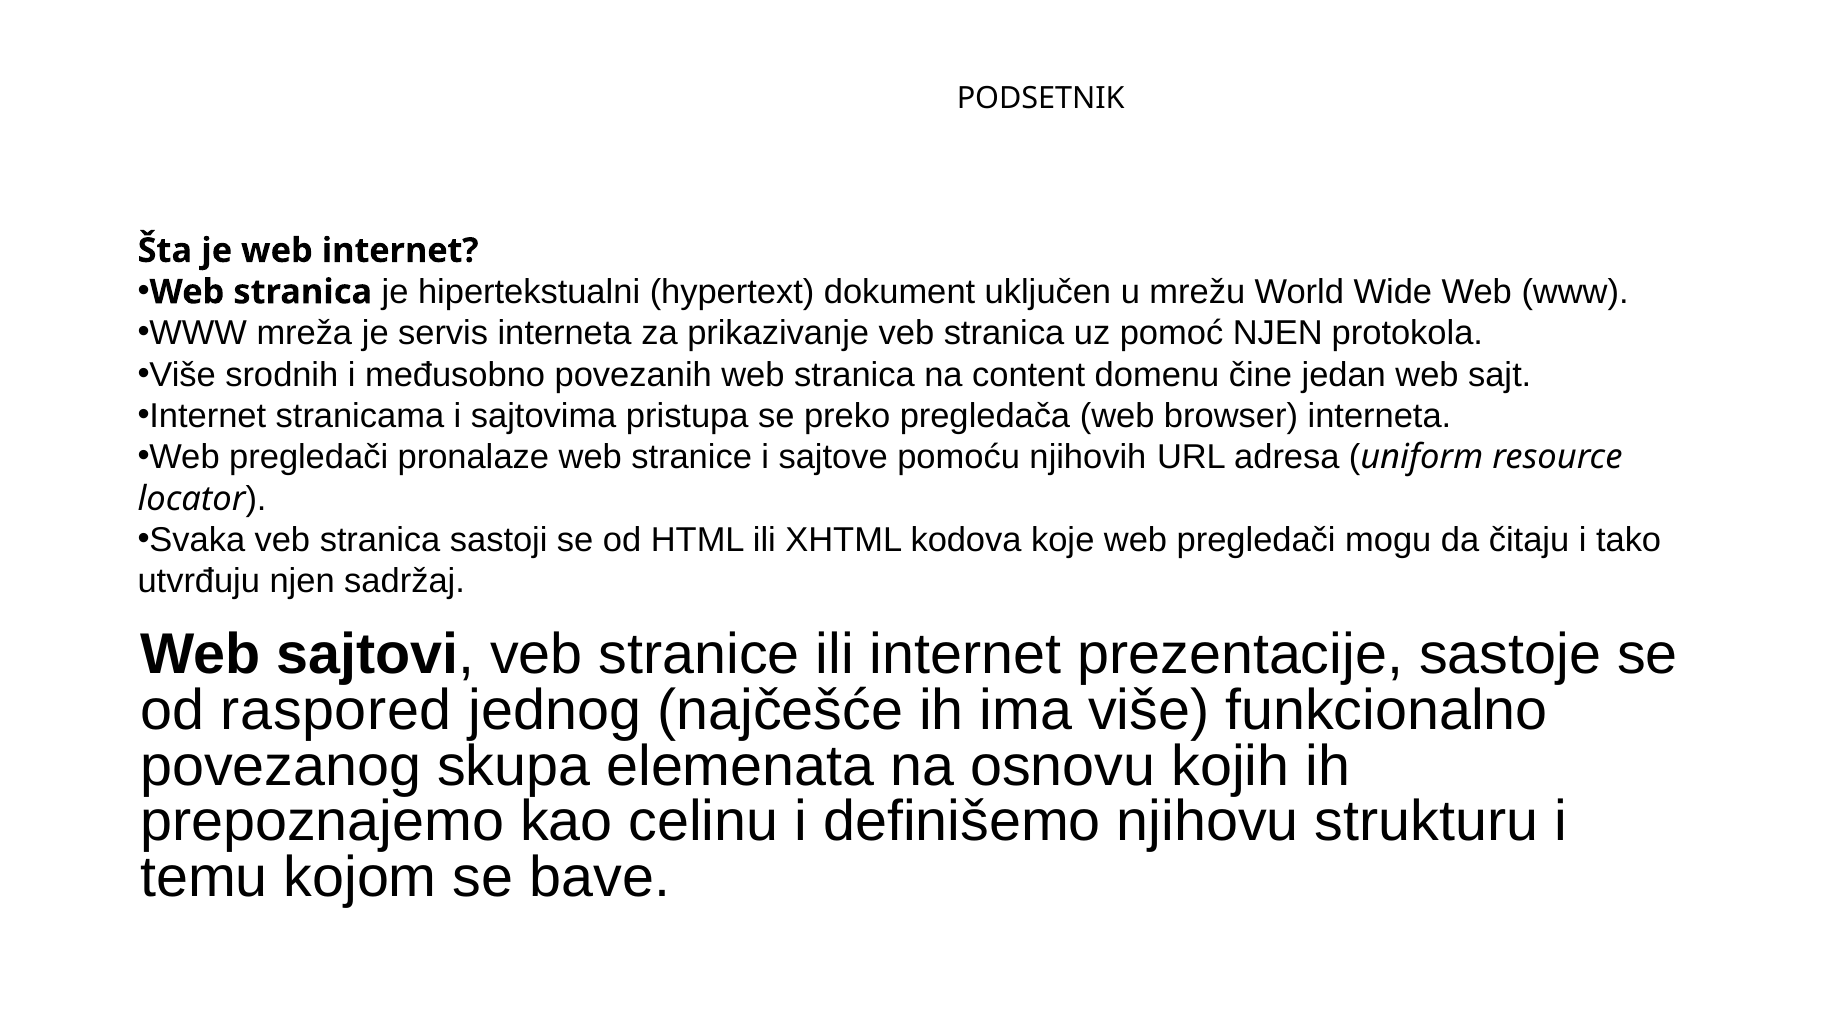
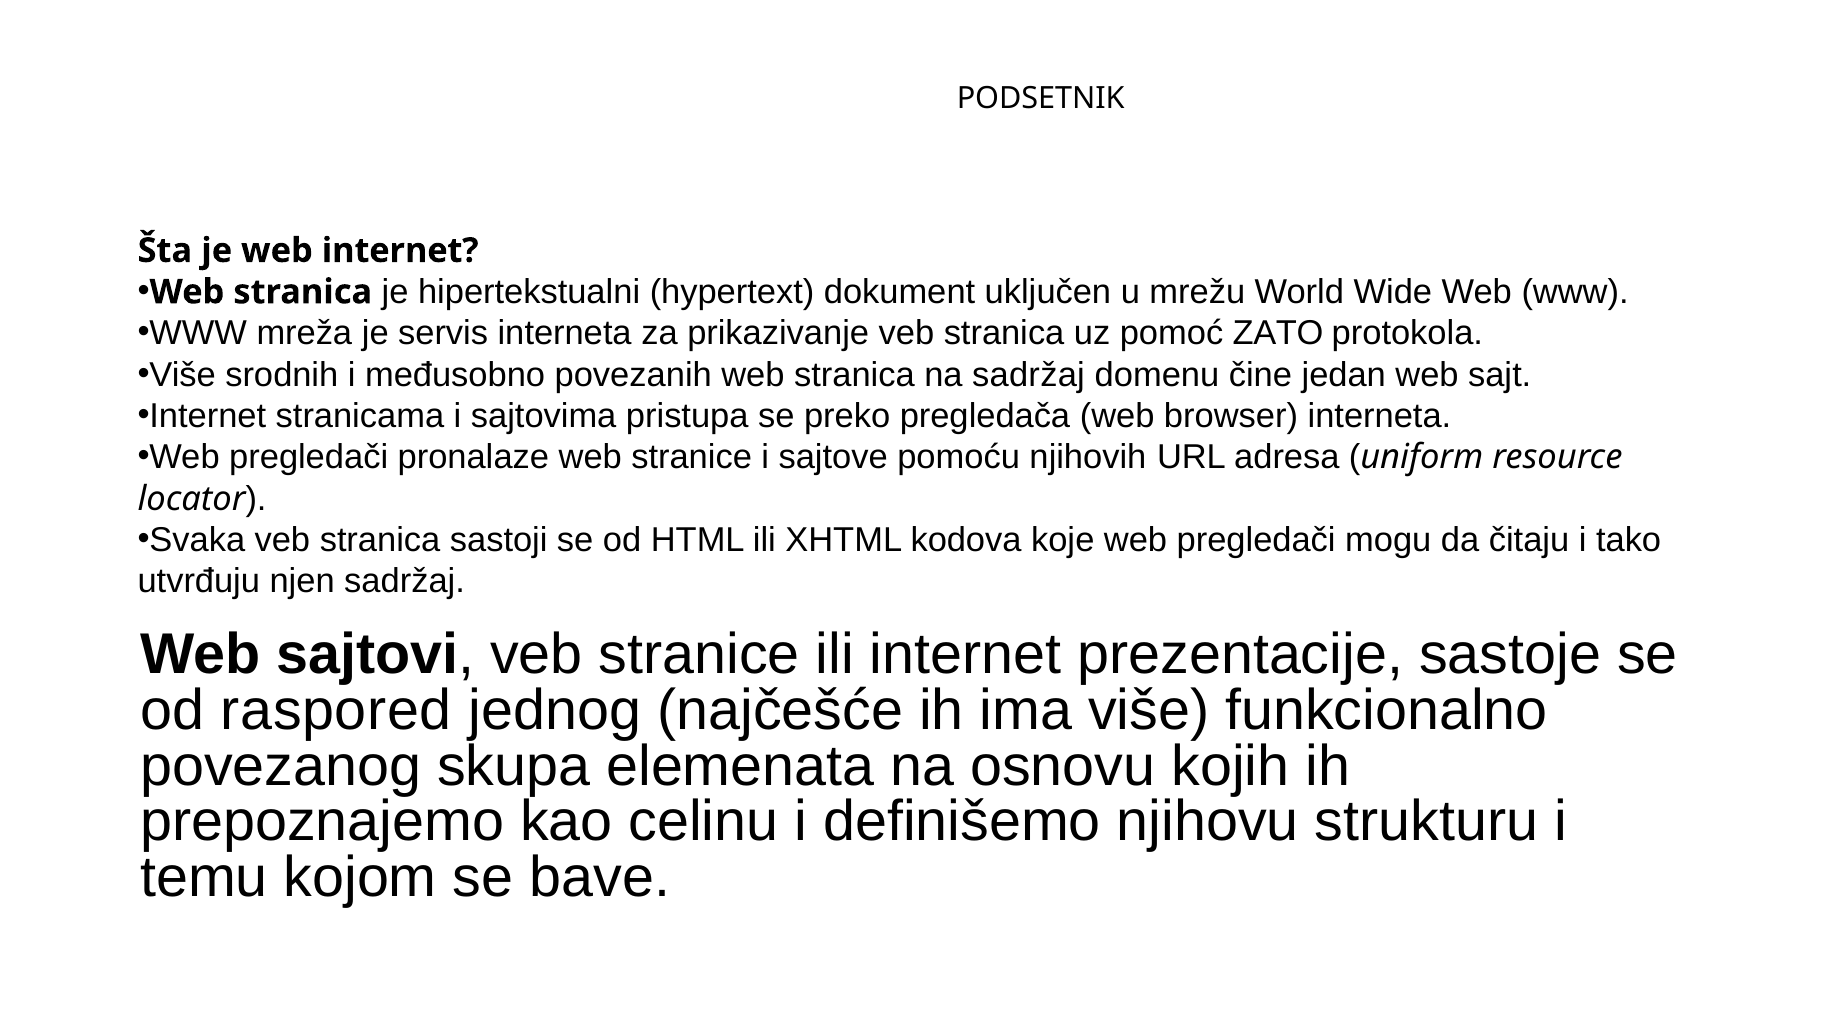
pomoć NJEN: NJEN -> ZATO
na content: content -> sadržaj
